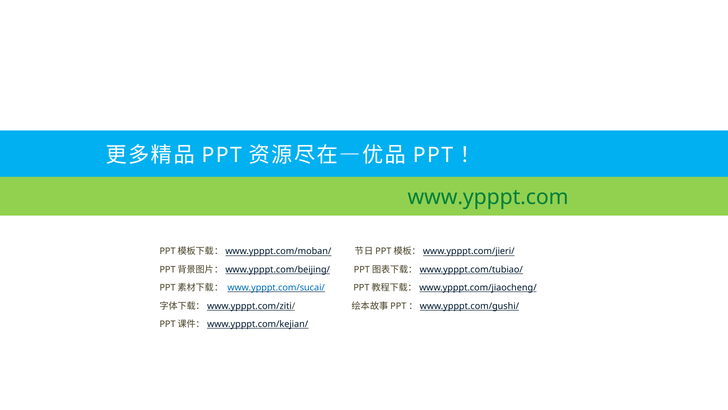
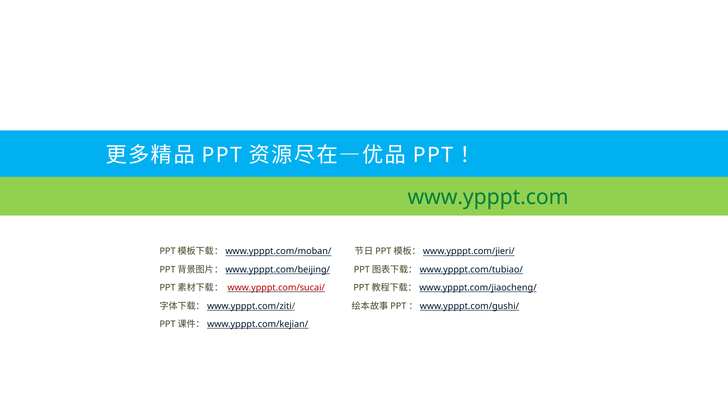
www.ypppt.com/sucai/ colour: blue -> red
